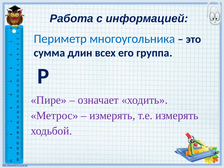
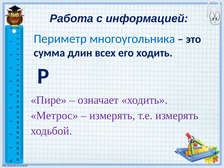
его группа: группа -> ходить
